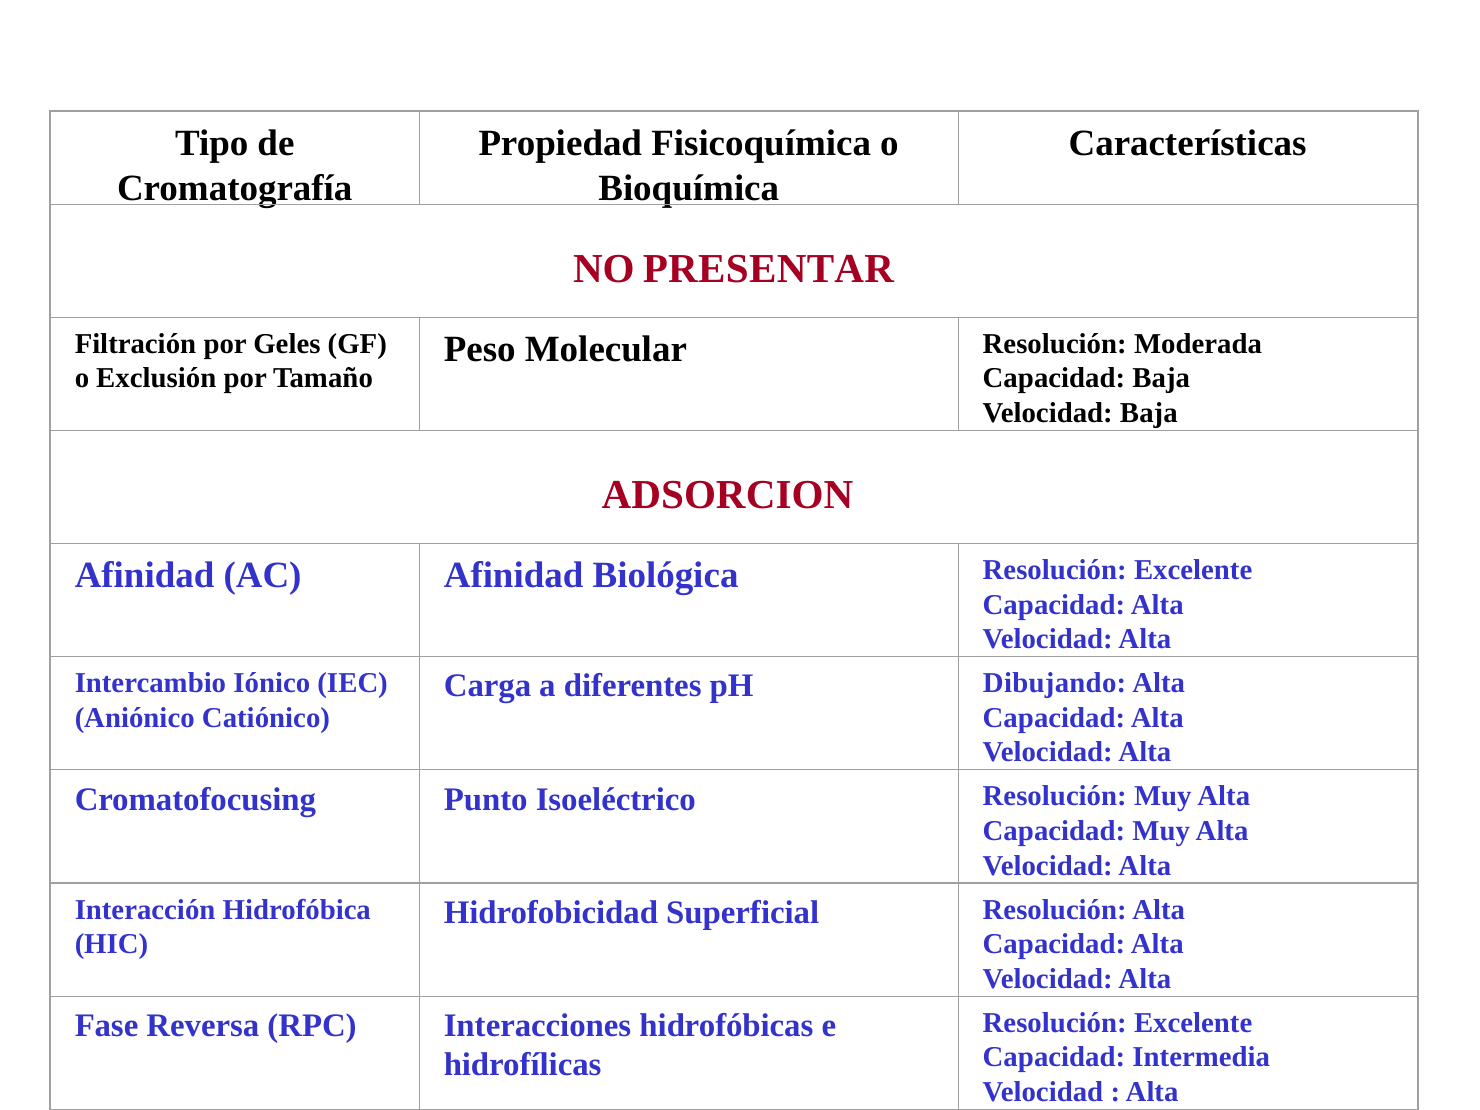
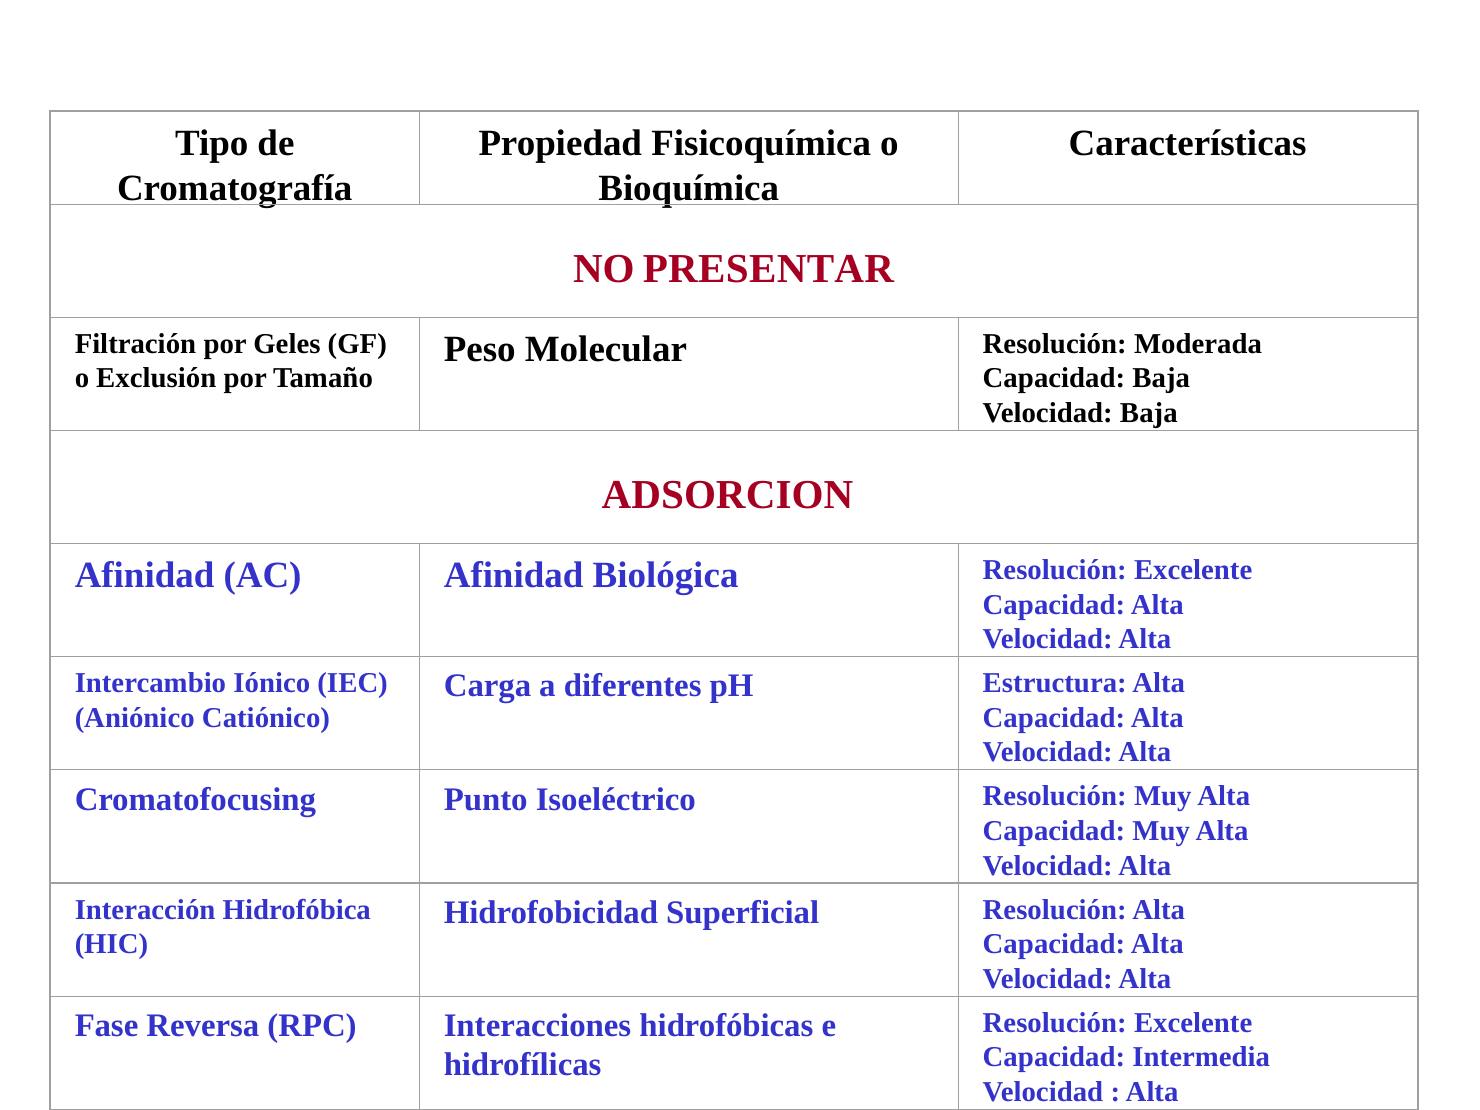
Dibujando: Dibujando -> Estructura
